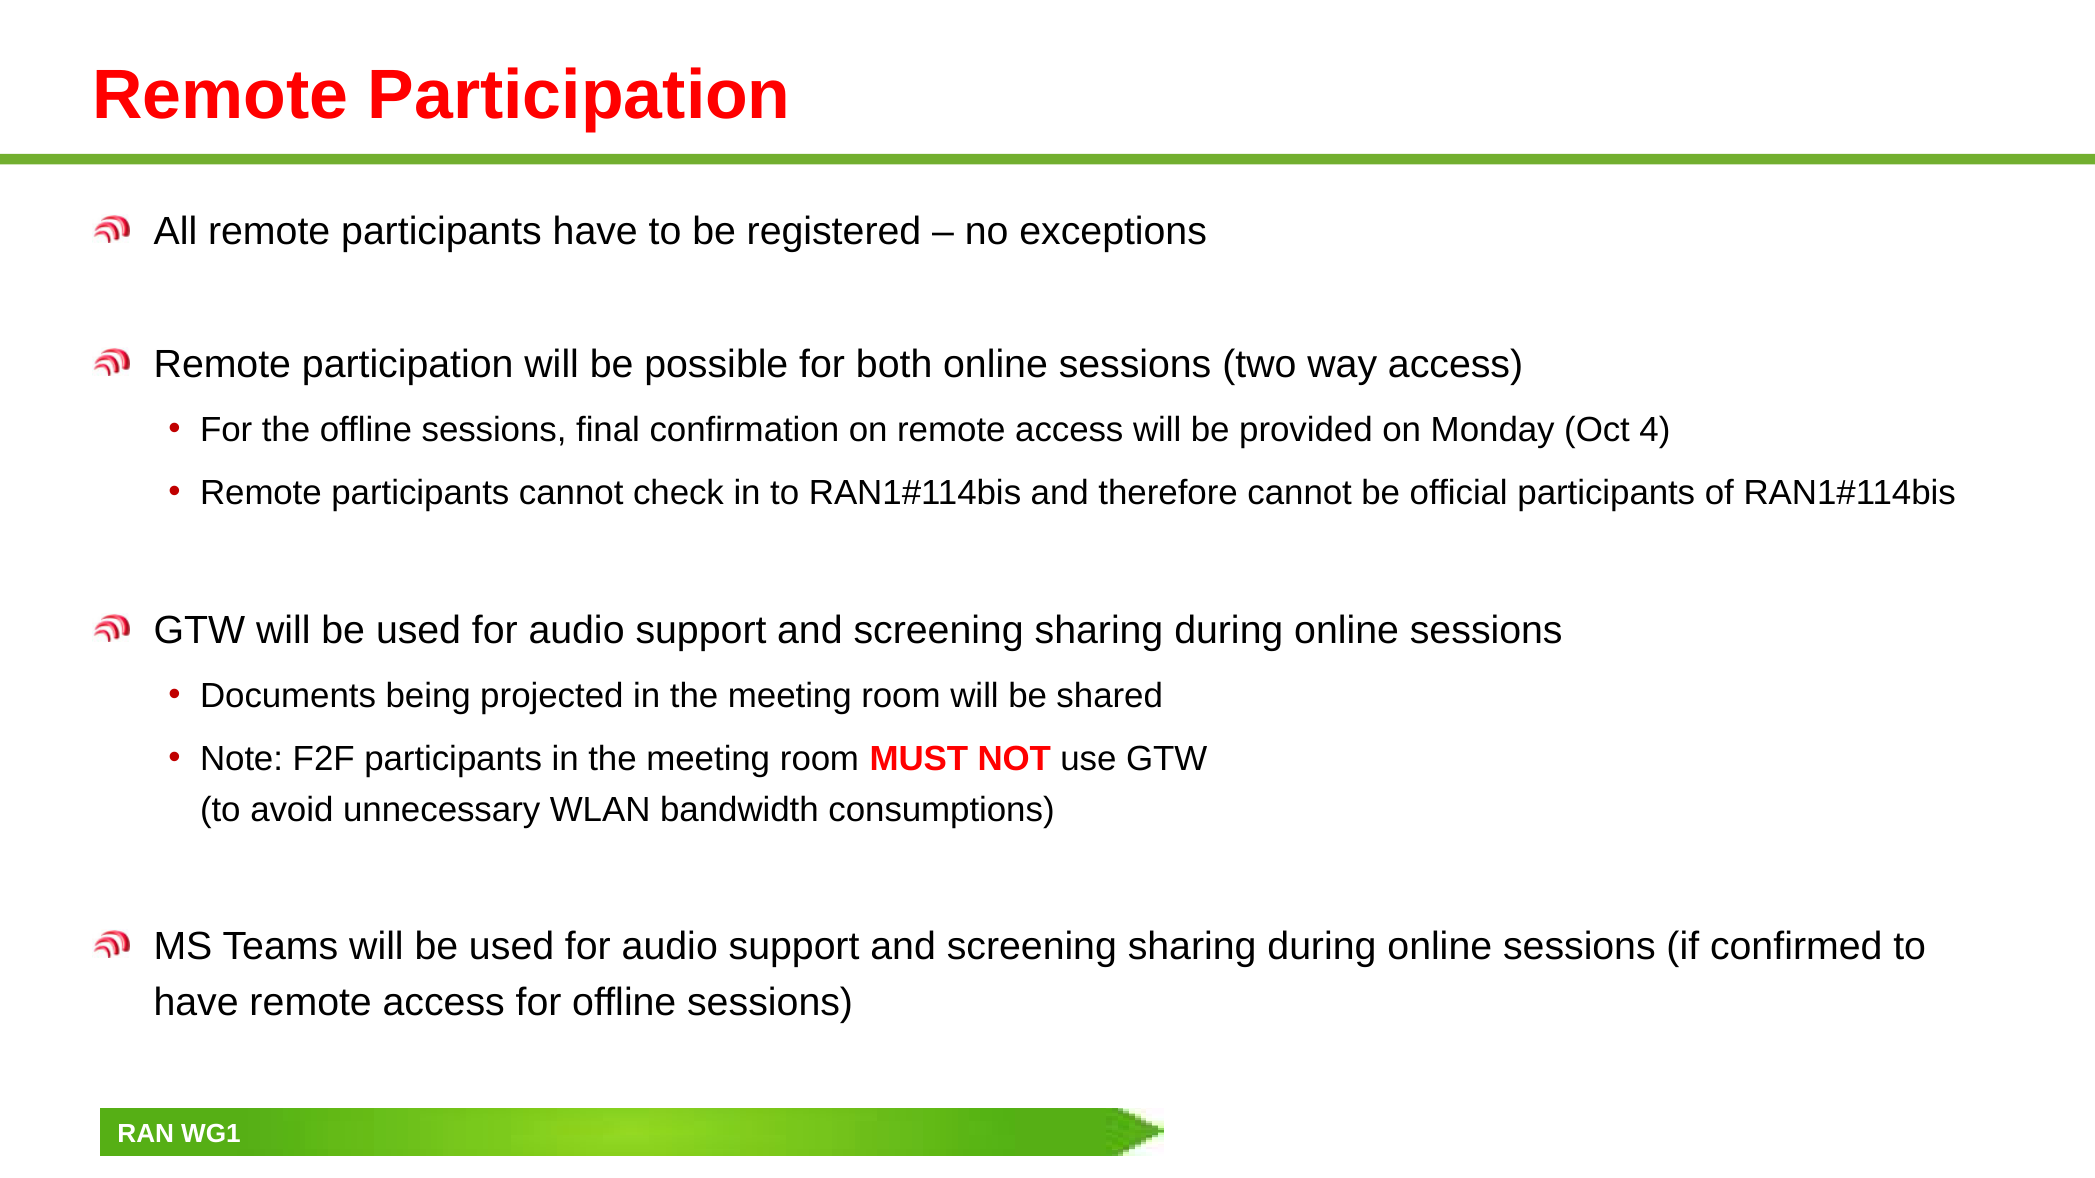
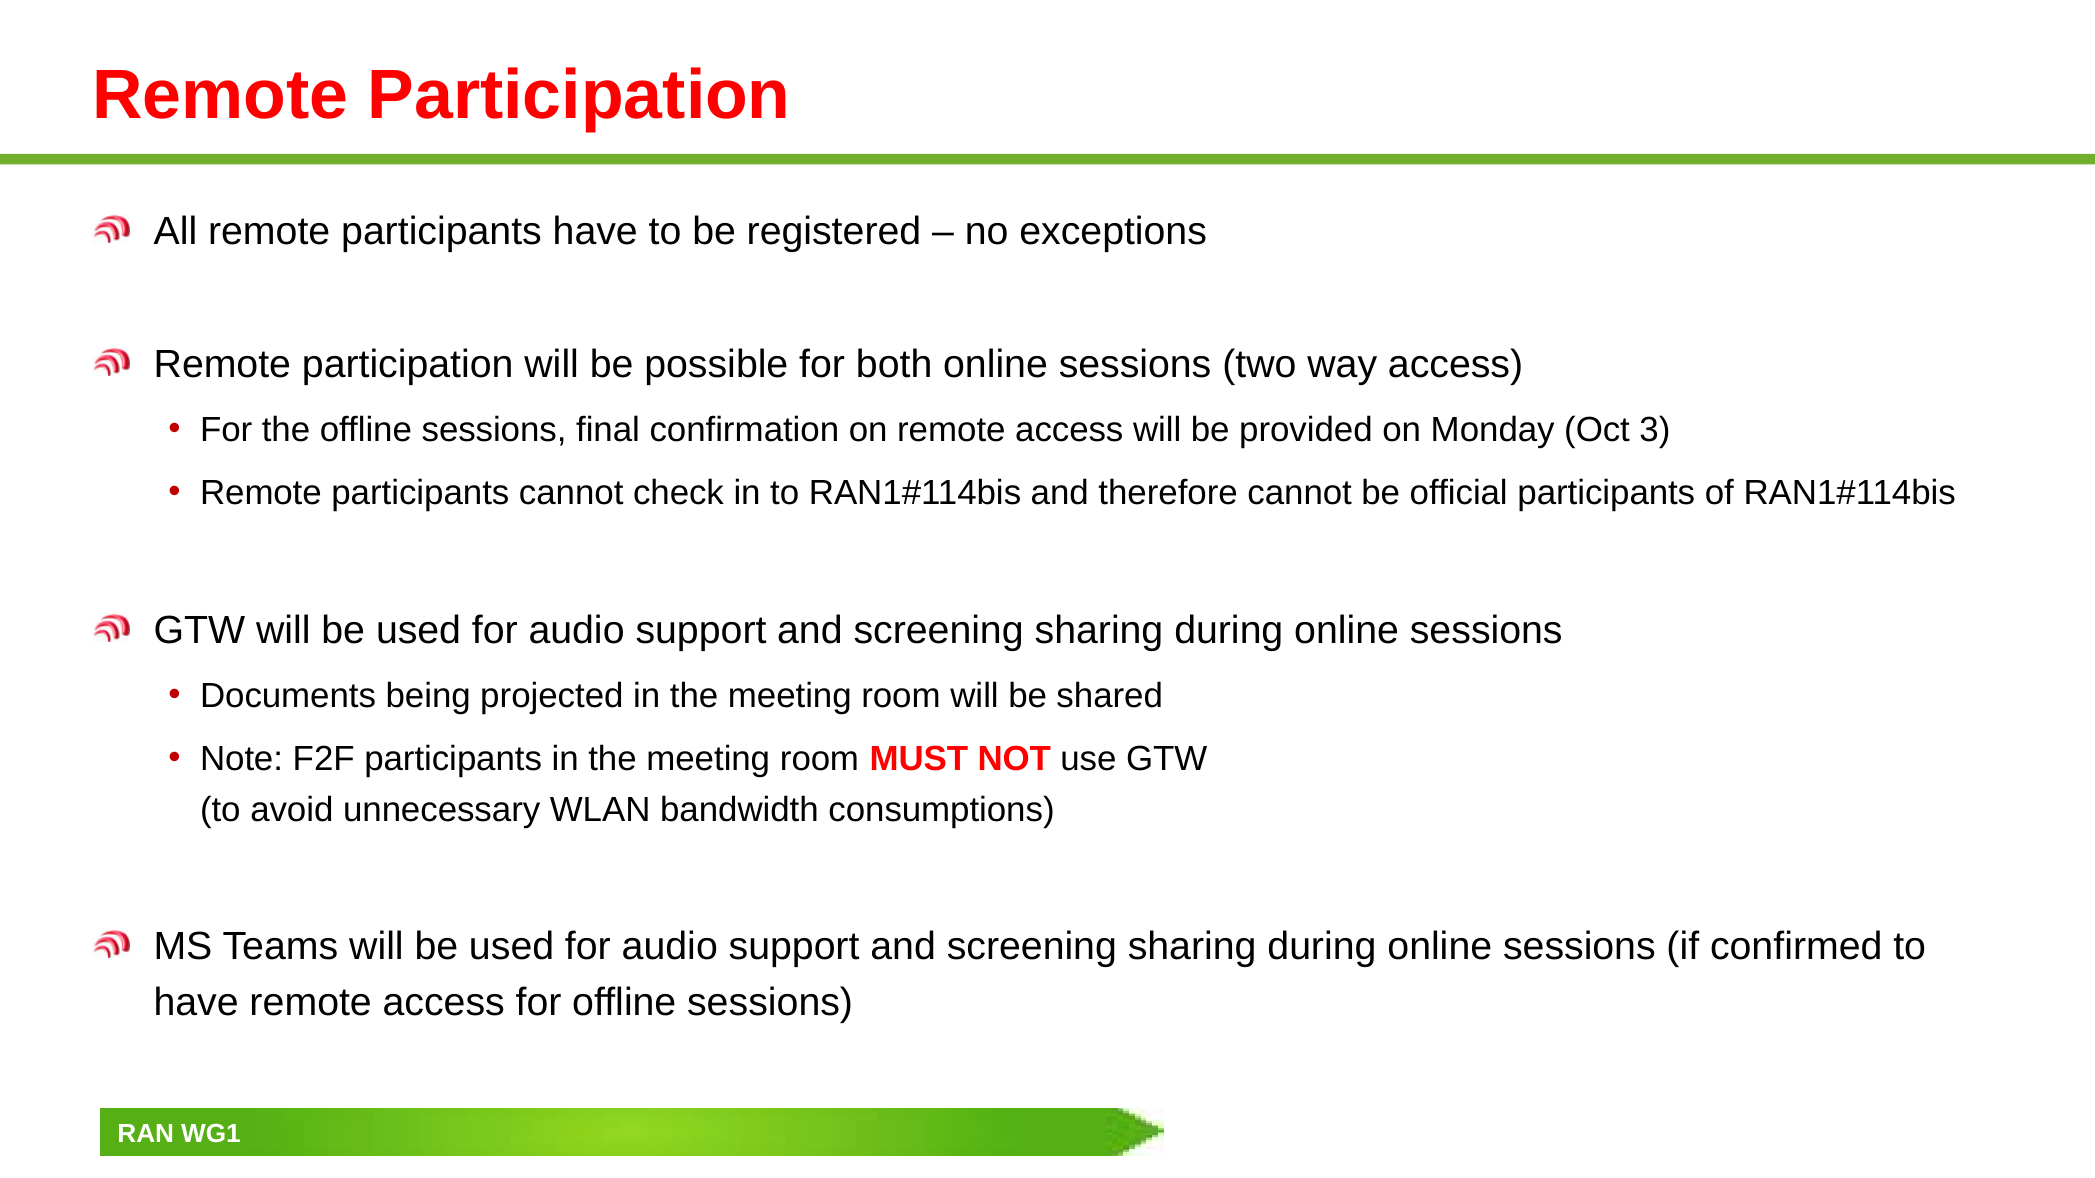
4: 4 -> 3
